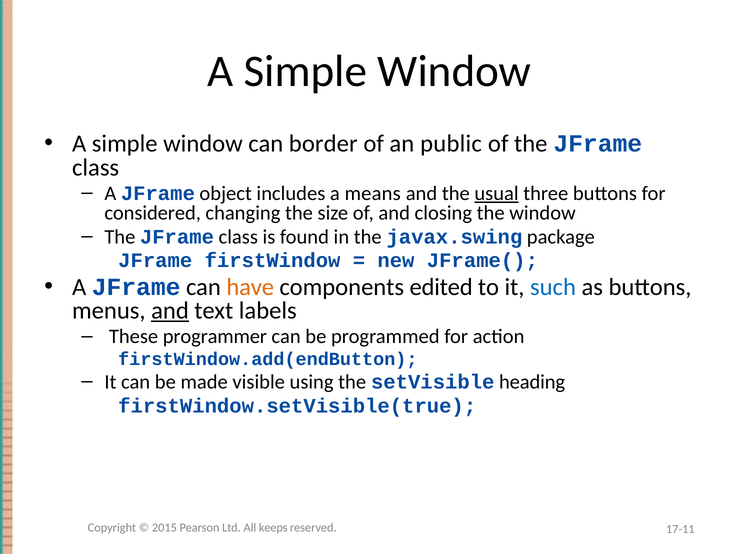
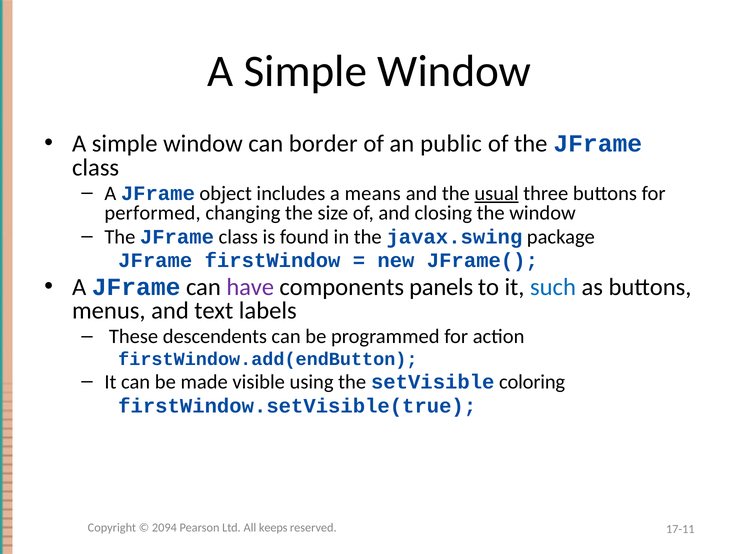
considered: considered -> performed
have colour: orange -> purple
edited: edited -> panels
and at (170, 311) underline: present -> none
programmer: programmer -> descendents
heading: heading -> coloring
2015: 2015 -> 2094
